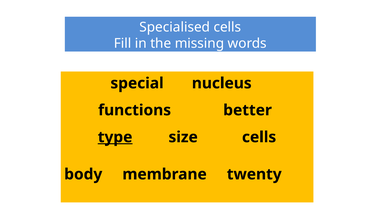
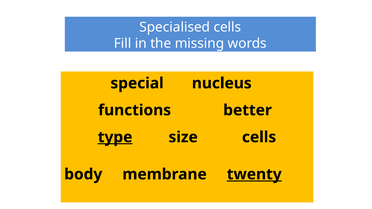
twenty underline: none -> present
